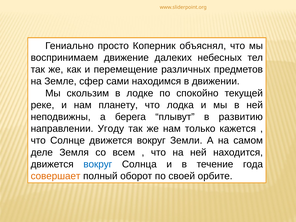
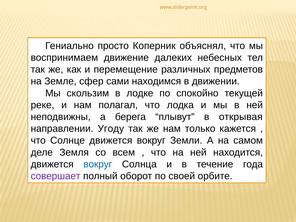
планету: планету -> полагал
развитию: развитию -> открывая
совершает colour: orange -> purple
